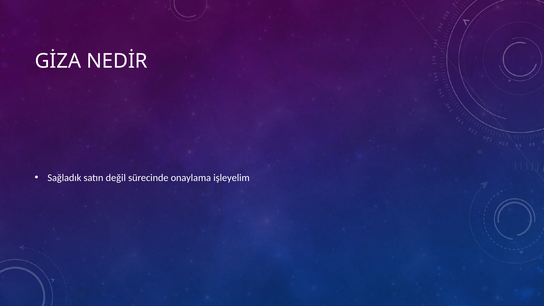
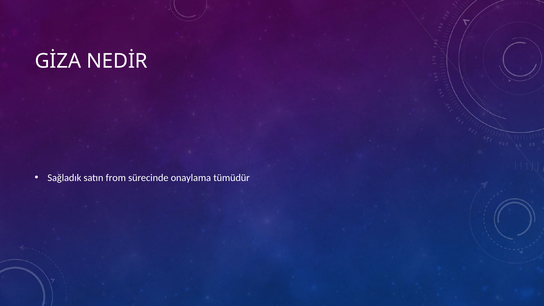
değil: değil -> from
işleyelim: işleyelim -> tümüdür
